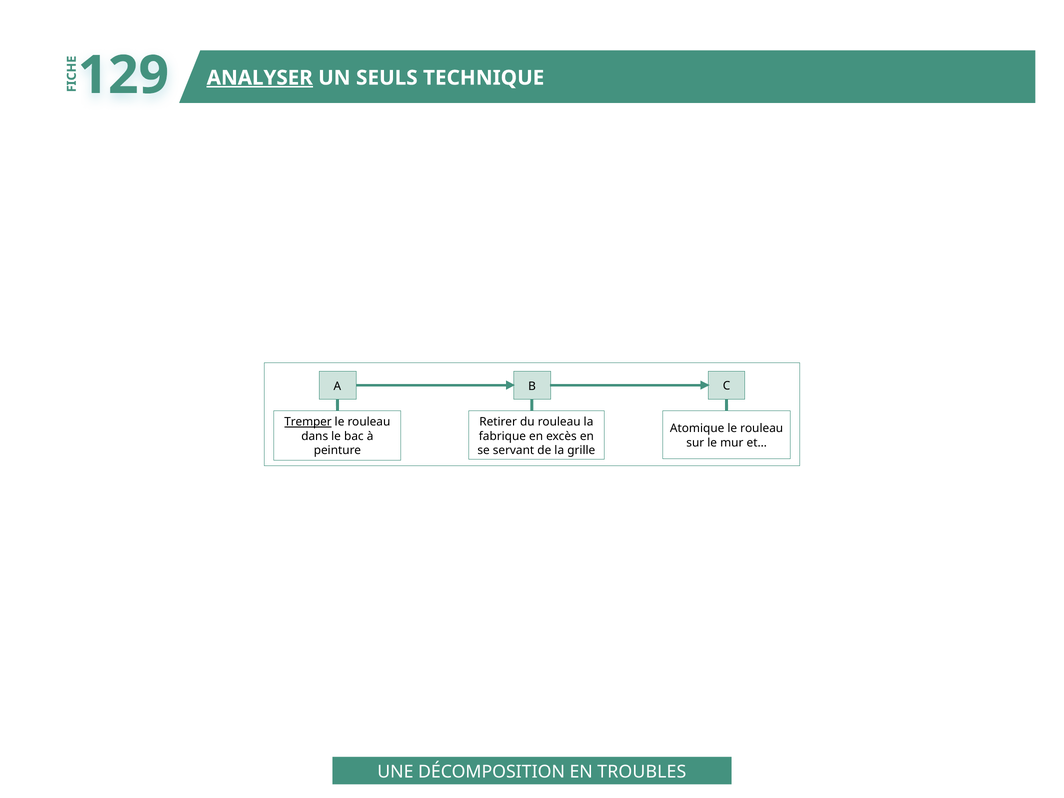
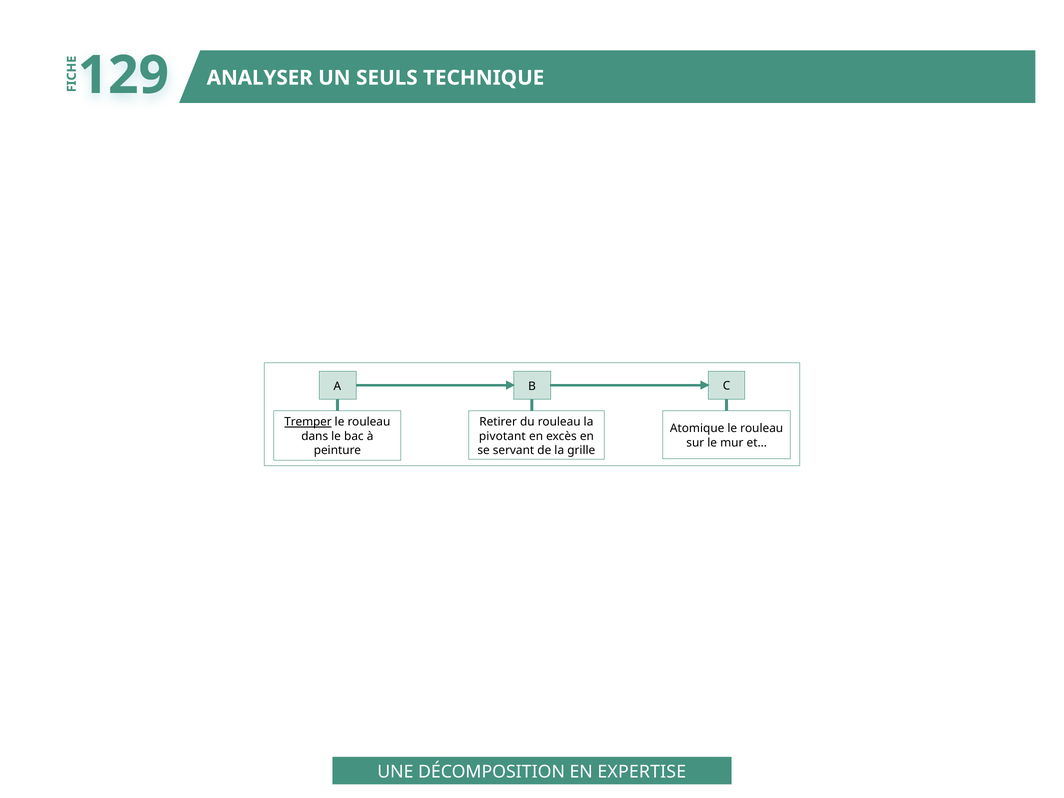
ANALYSER underline: present -> none
fabrique: fabrique -> pivotant
TROUBLES: TROUBLES -> EXPERTISE
